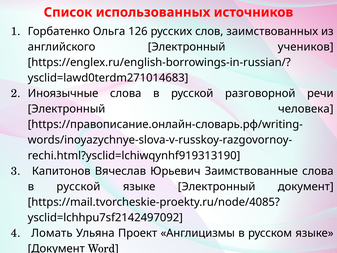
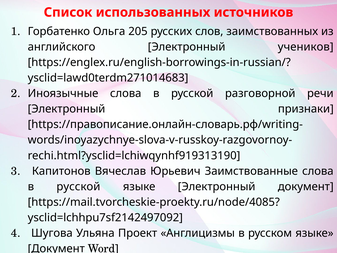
126: 126 -> 205
человека: человека -> признаки
Ломать: Ломать -> Шугова
